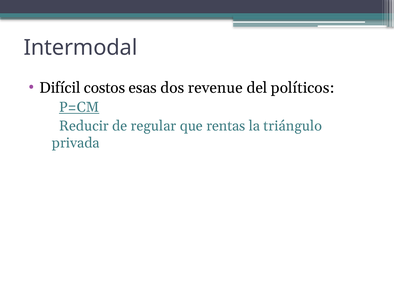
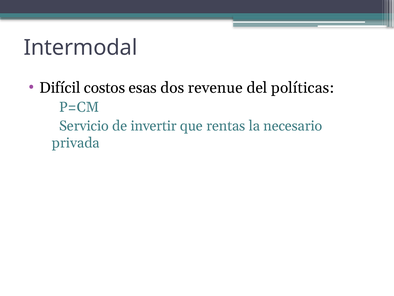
políticos: políticos -> políticas
P=CM underline: present -> none
Reducir: Reducir -> Servicio
regular: regular -> invertir
triángulo: triángulo -> necesario
